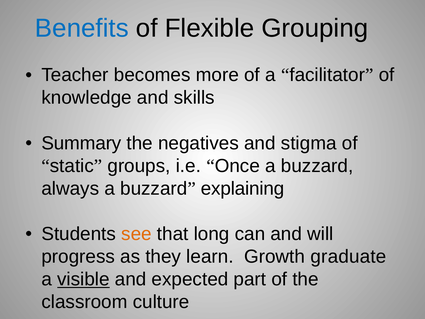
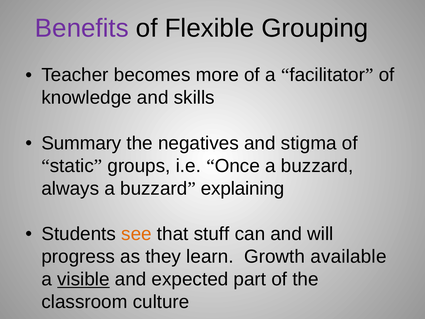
Benefits colour: blue -> purple
long: long -> stuff
graduate: graduate -> available
